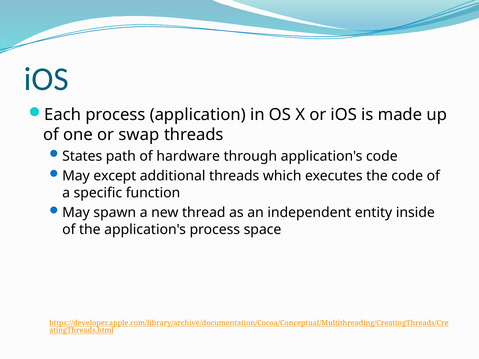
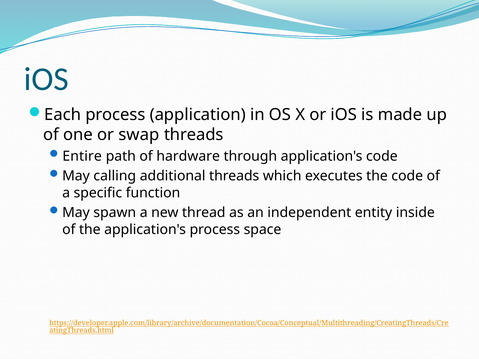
States: States -> Entire
except: except -> calling
